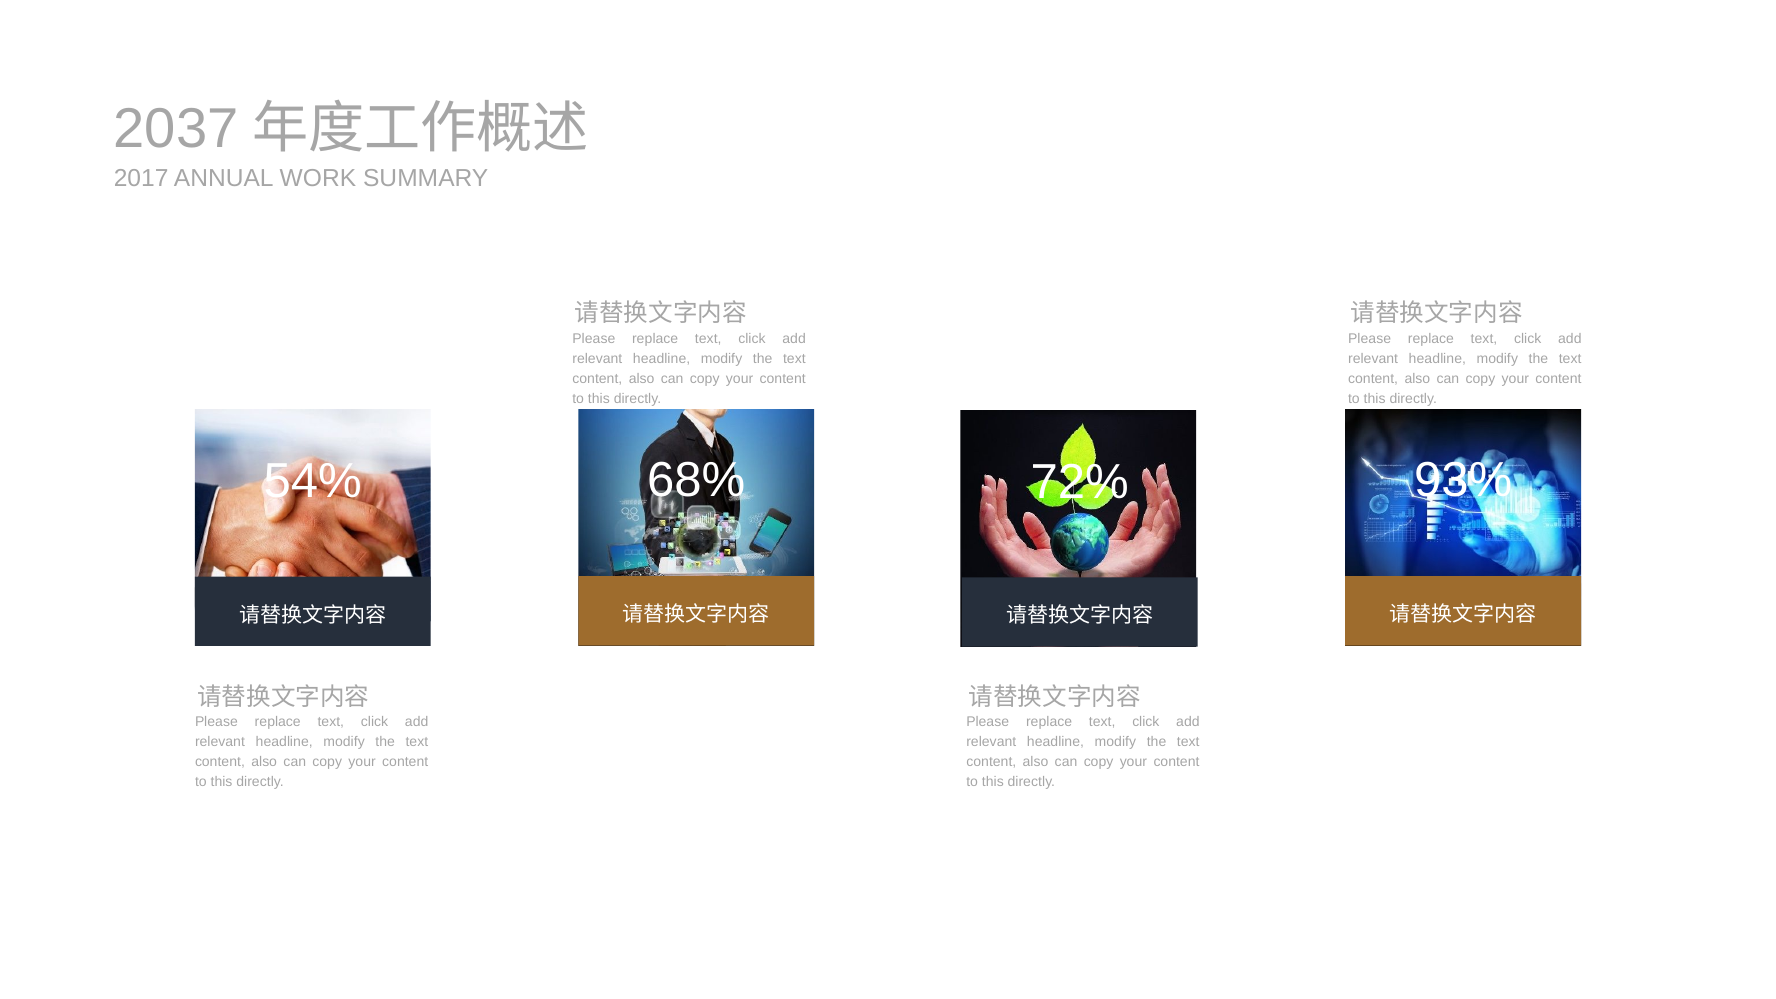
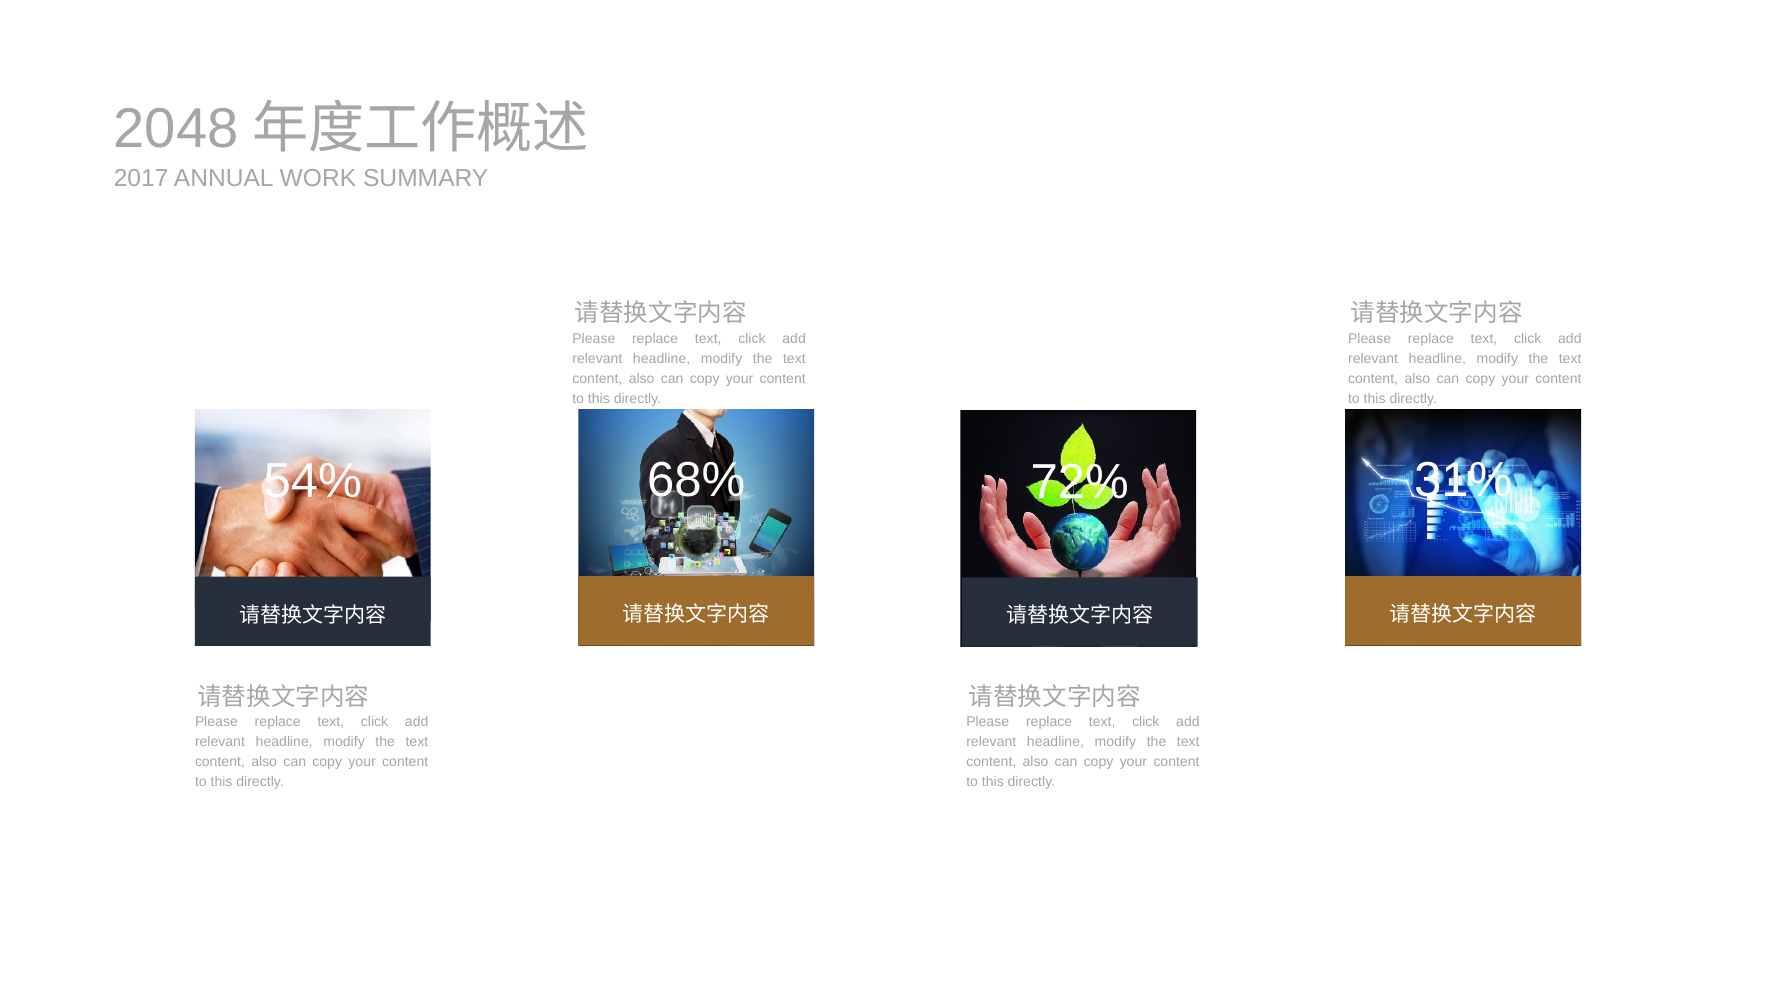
2037: 2037 -> 2048
93%: 93% -> 31%
